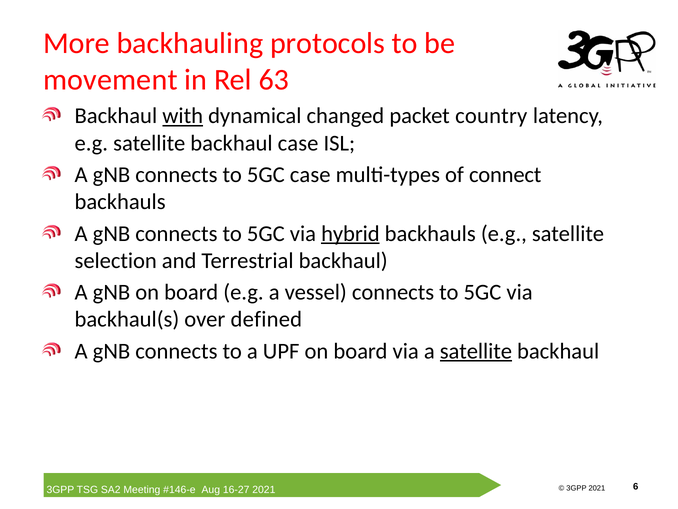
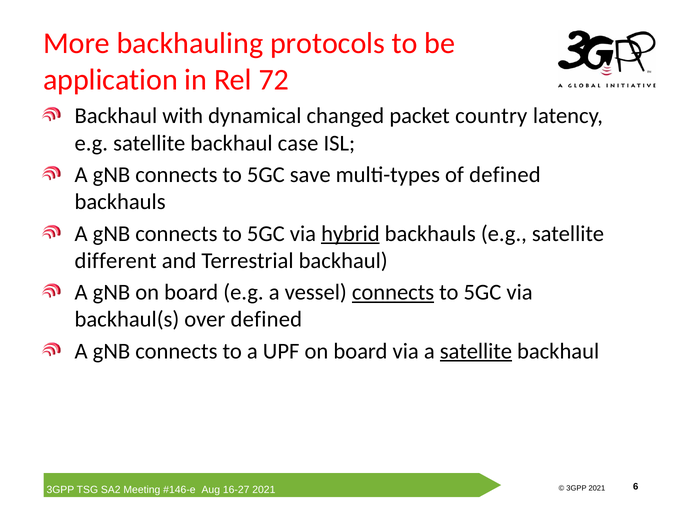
movement: movement -> application
63: 63 -> 72
with underline: present -> none
5GC case: case -> save
of connect: connect -> defined
selection: selection -> different
connects at (393, 292) underline: none -> present
